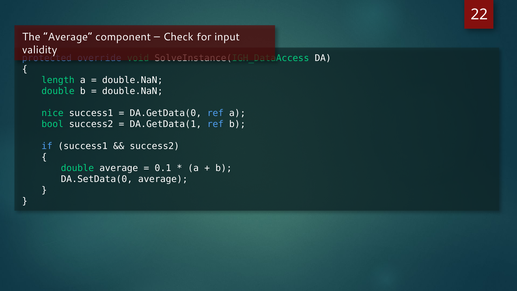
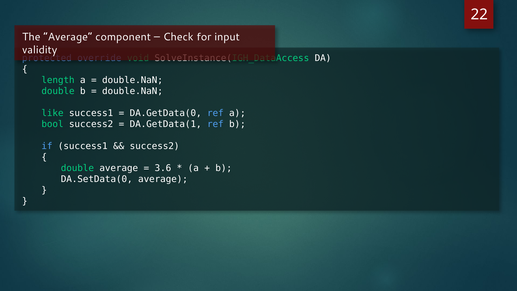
nice: nice -> like
0.1: 0.1 -> 3.6
